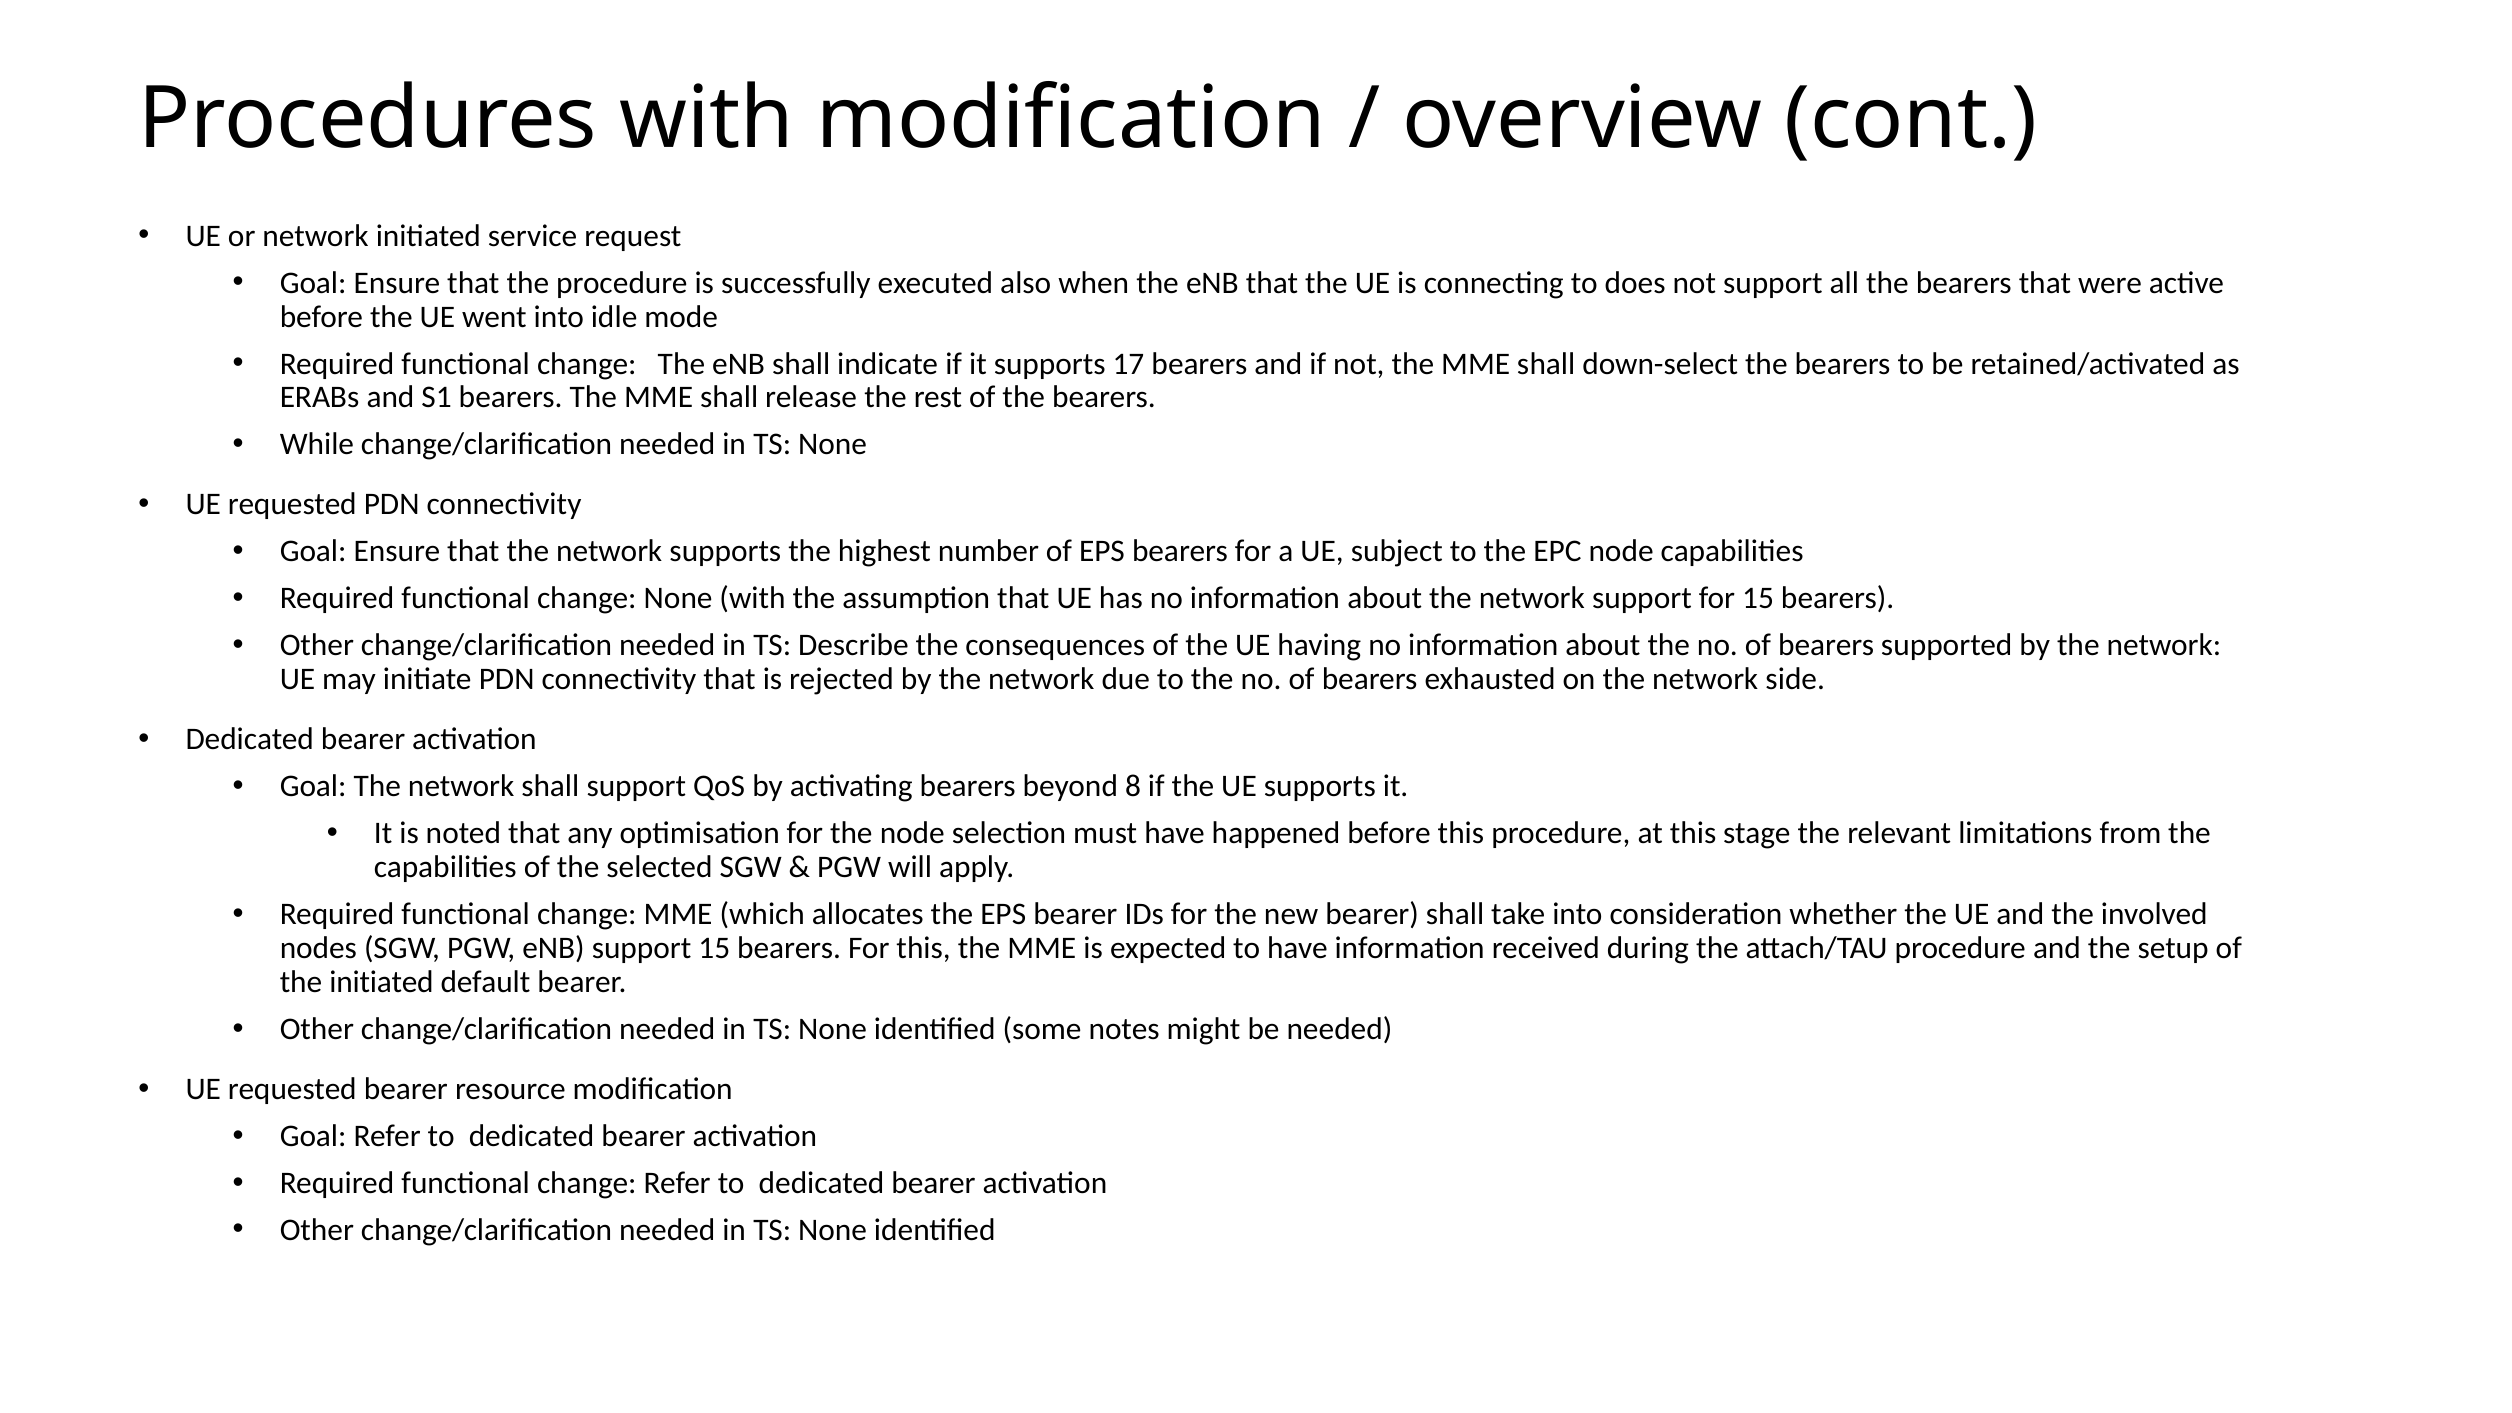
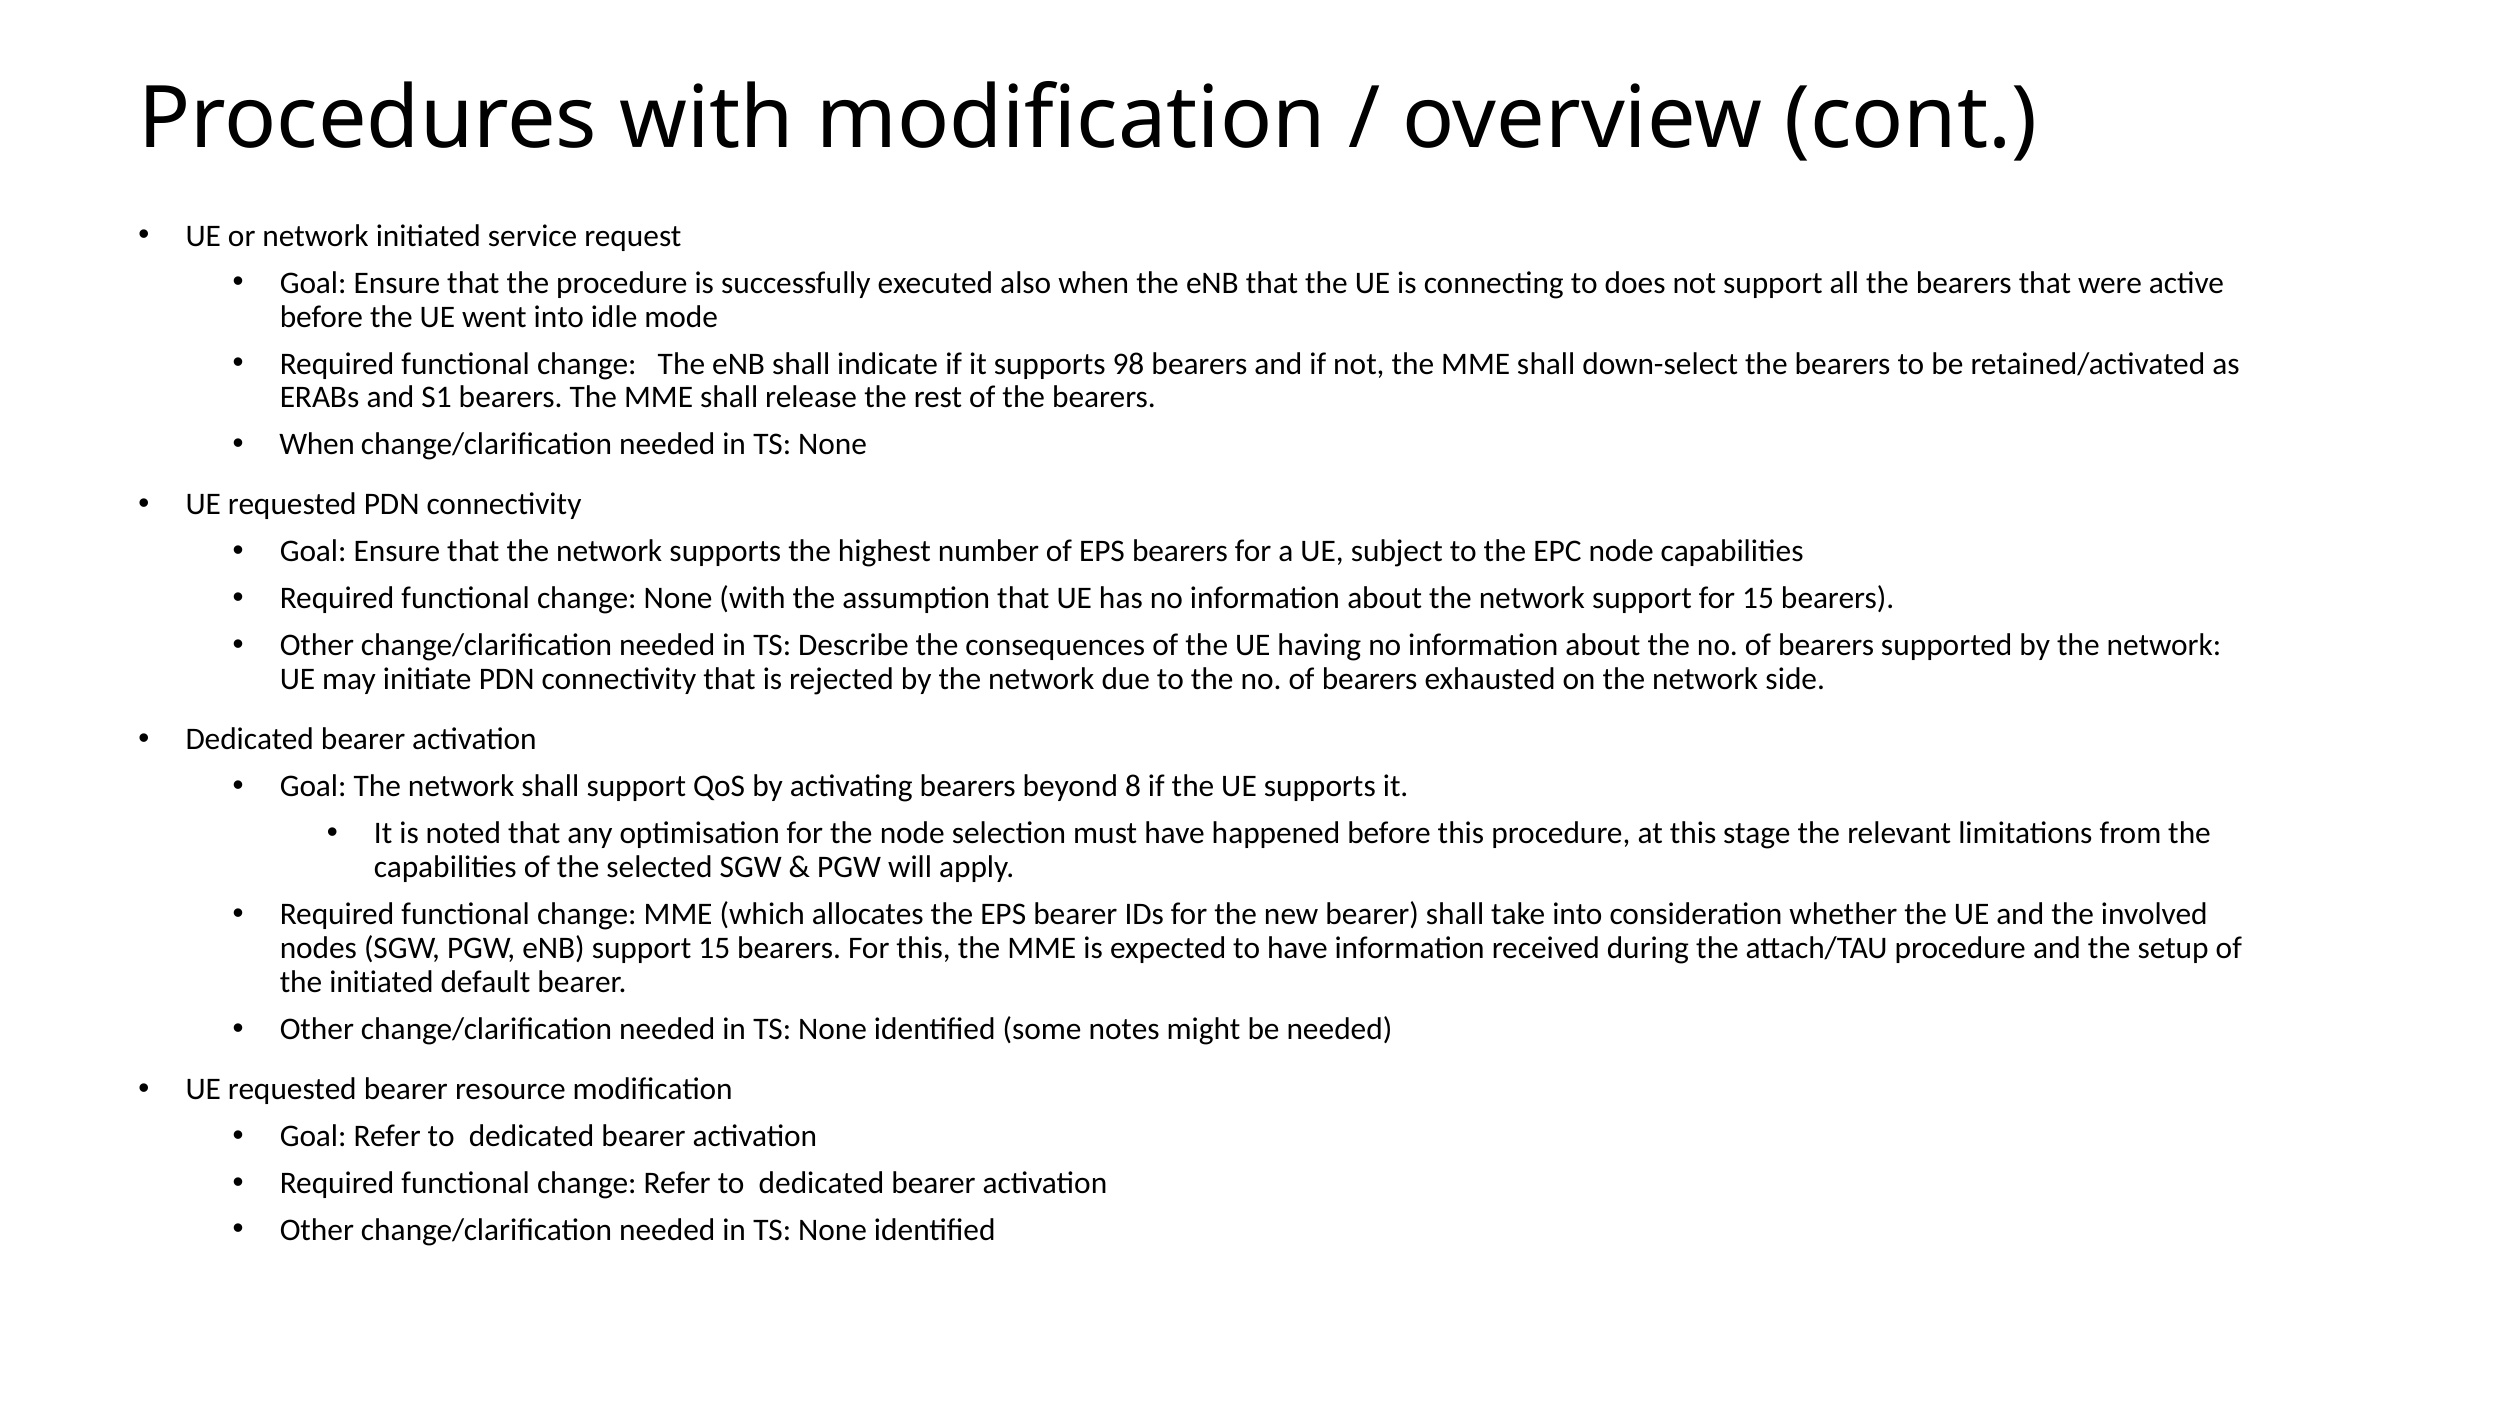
17: 17 -> 98
While at (317, 445): While -> When
